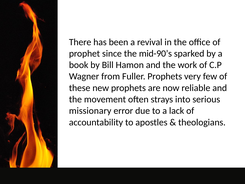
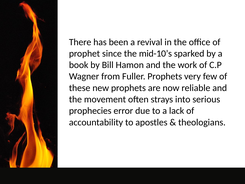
mid-90’s: mid-90’s -> mid-10’s
missionary: missionary -> prophecies
